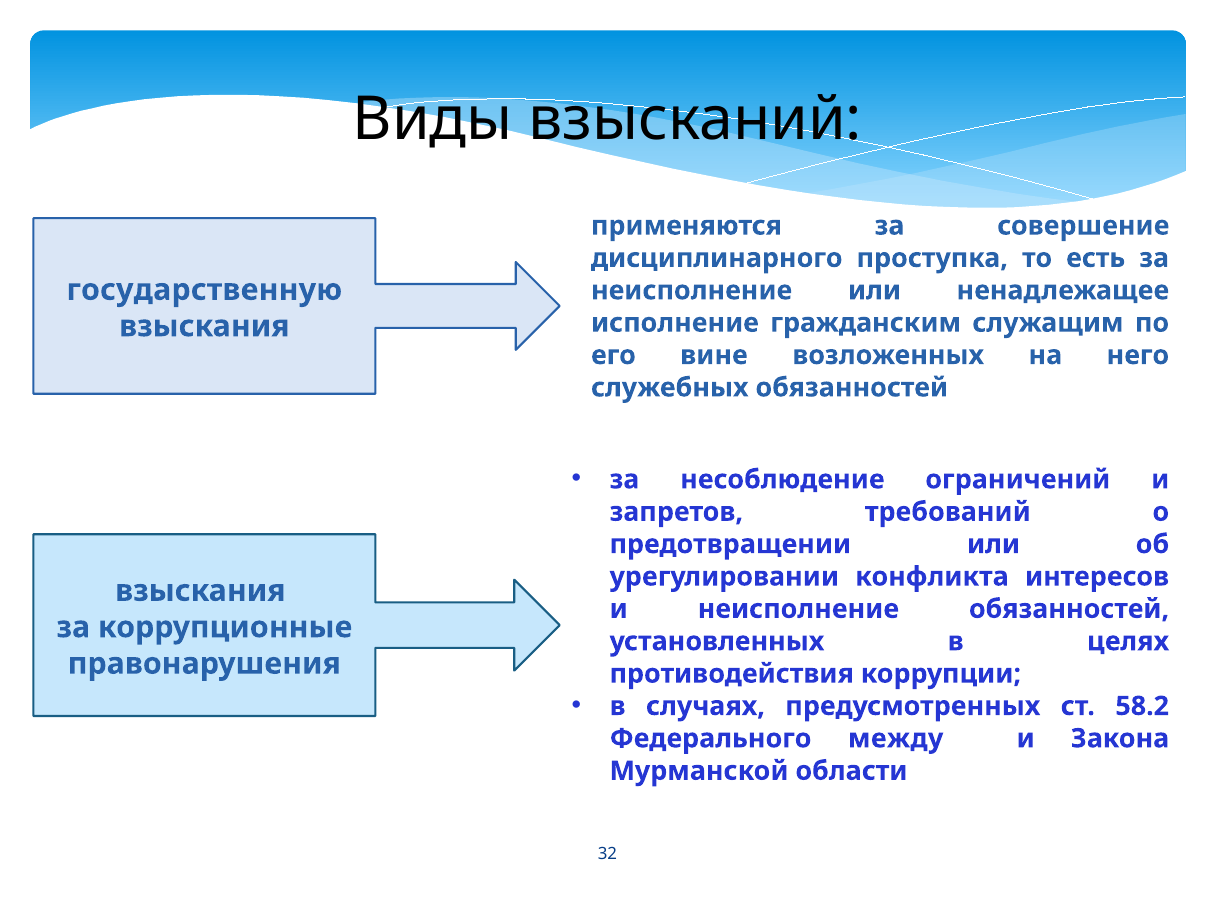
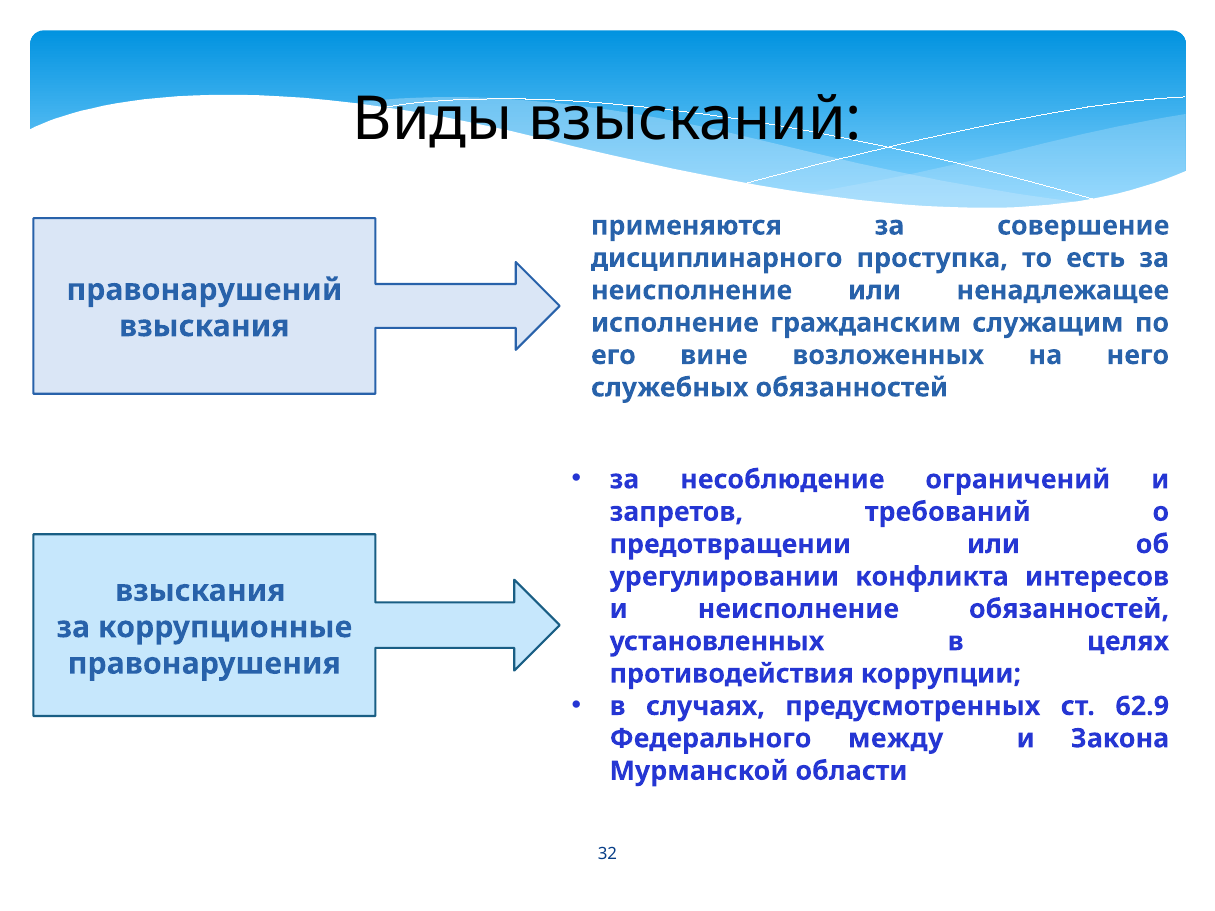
государственную: государственную -> правонарушений
58.2: 58.2 -> 62.9
